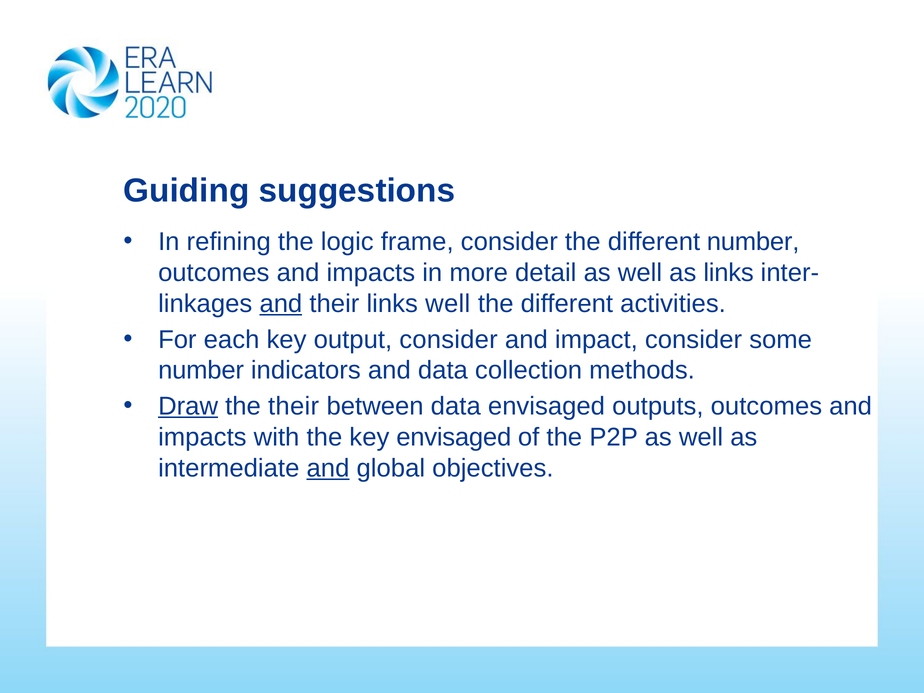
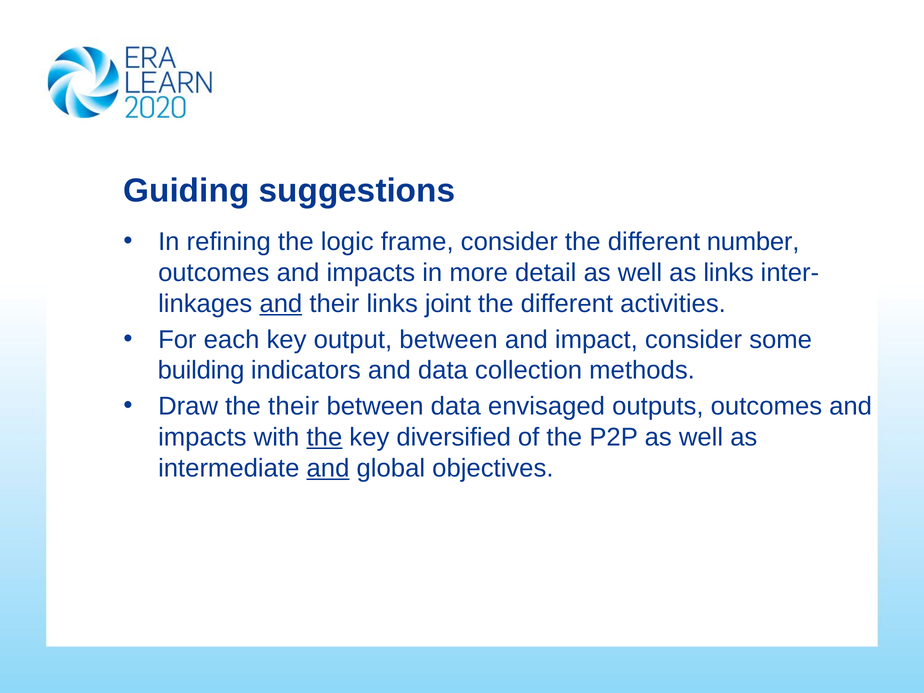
links well: well -> joint
output consider: consider -> between
number at (201, 370): number -> building
Draw underline: present -> none
the at (324, 437) underline: none -> present
key envisaged: envisaged -> diversified
